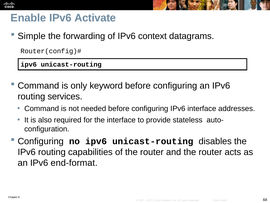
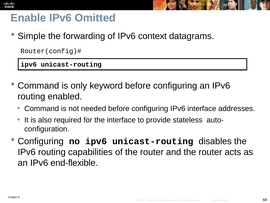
Activate: Activate -> Omitted
services: services -> enabled
end-format: end-format -> end-flexible
